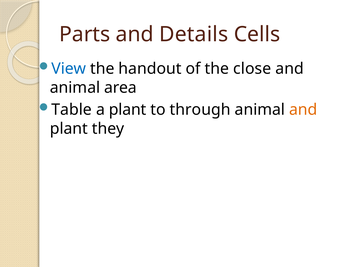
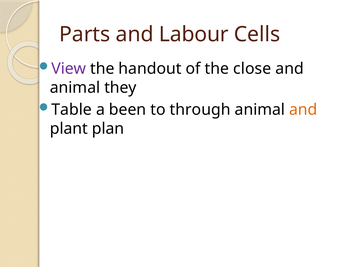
Details: Details -> Labour
View colour: blue -> purple
area: area -> they
a plant: plant -> been
they: they -> plan
